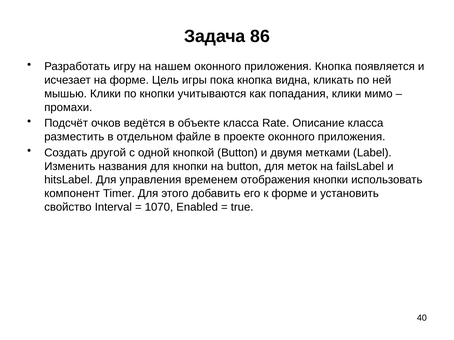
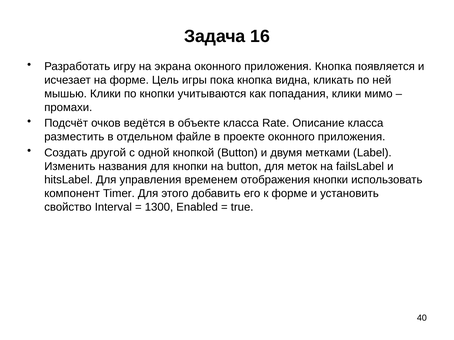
86: 86 -> 16
нашем: нашем -> экрана
1070: 1070 -> 1300
